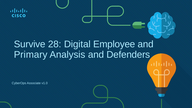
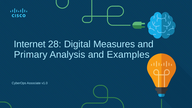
Survive: Survive -> Internet
Employee: Employee -> Measures
Defenders: Defenders -> Examples
